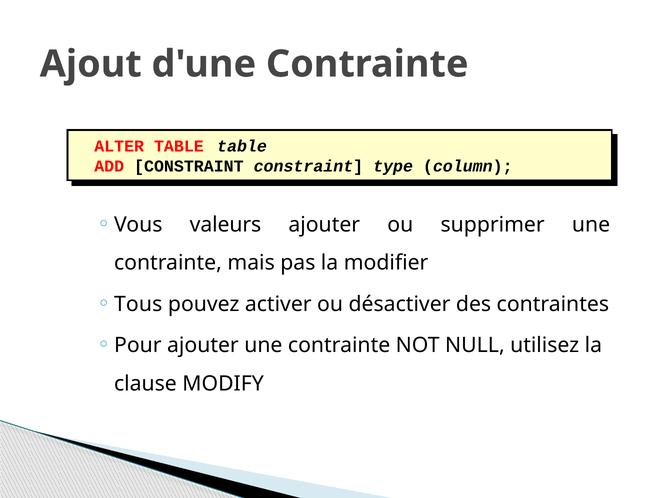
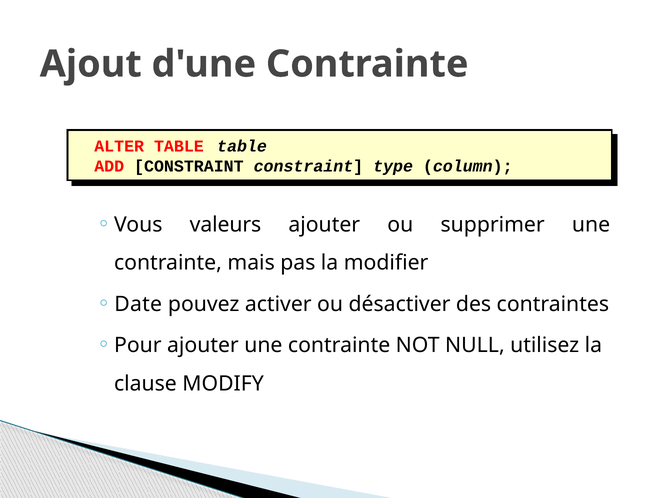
Tous: Tous -> Date
